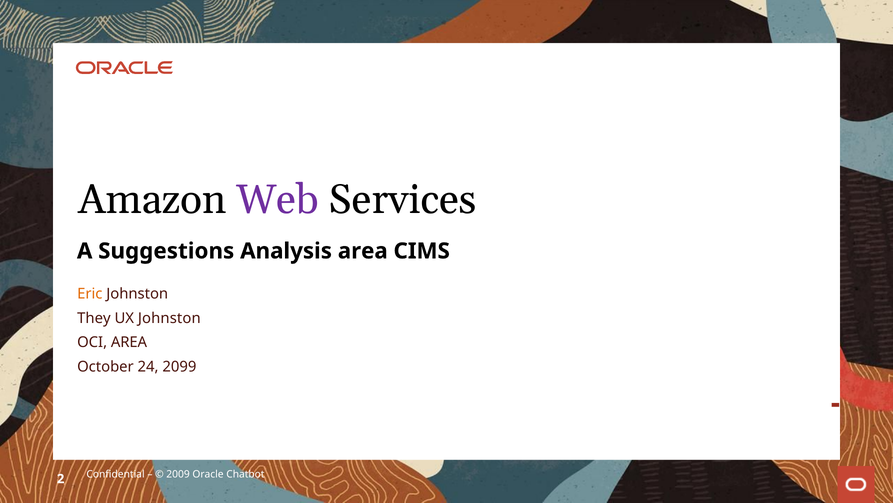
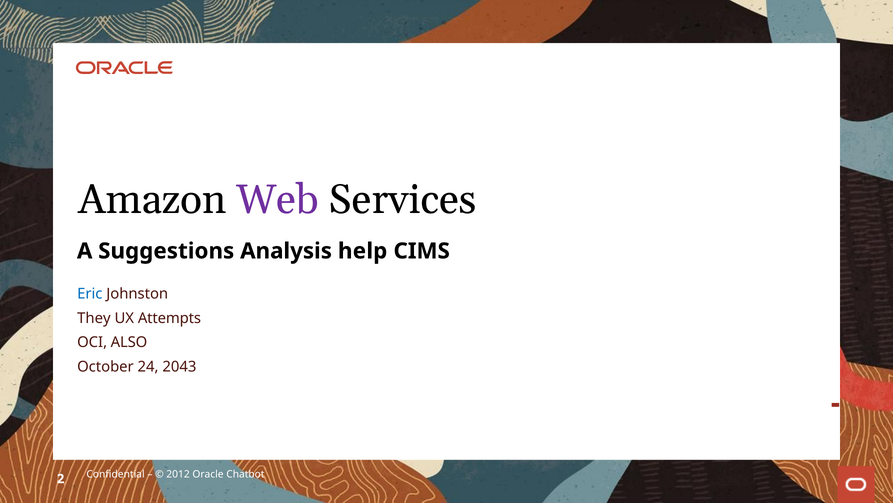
Analysis area: area -> help
Eric colour: orange -> blue
UX Johnston: Johnston -> Attempts
OCI AREA: AREA -> ALSO
2099: 2099 -> 2043
2009: 2009 -> 2012
